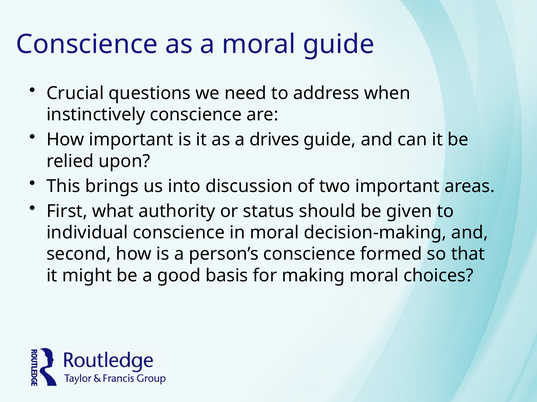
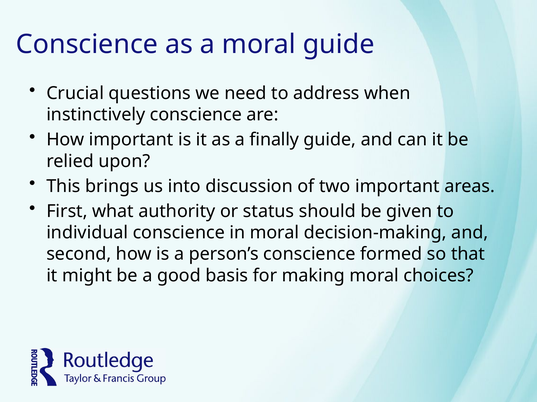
drives: drives -> finally
